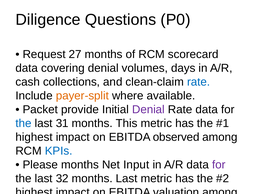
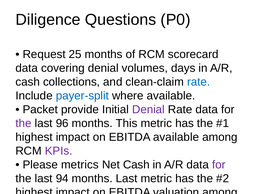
27: 27 -> 25
payer-split colour: orange -> blue
the at (23, 123) colour: blue -> purple
31: 31 -> 96
EBITDA observed: observed -> available
KPIs at (59, 151) colour: blue -> purple
Please months: months -> metrics
Net Input: Input -> Cash
32: 32 -> 94
